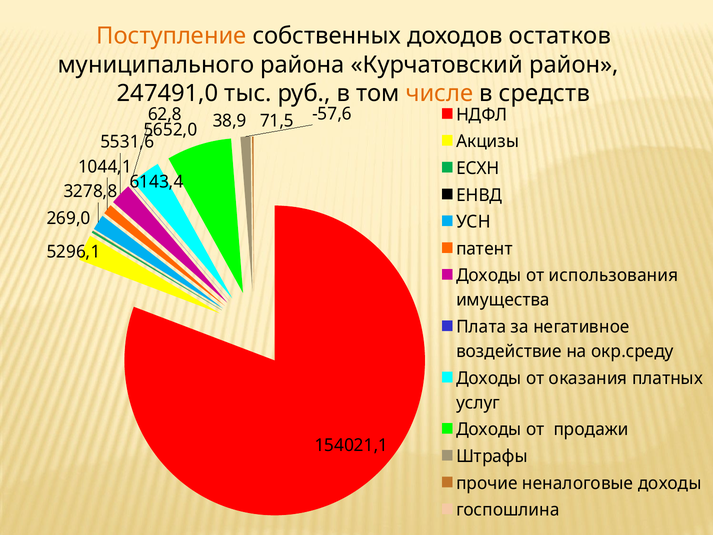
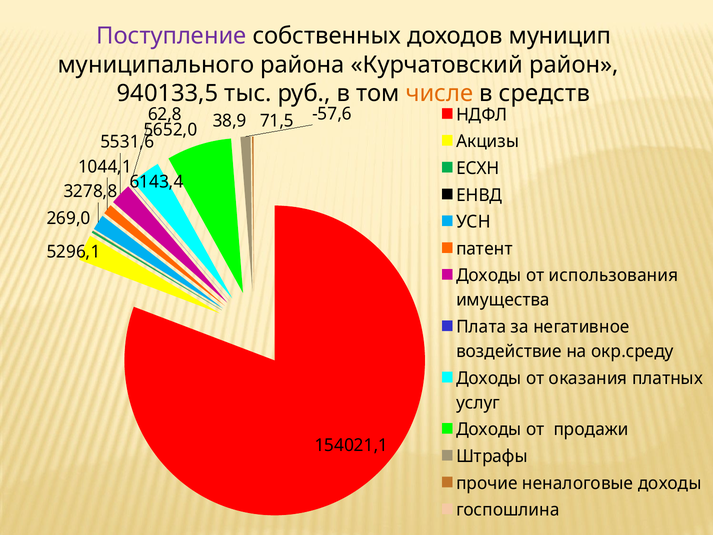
Поступление colour: orange -> purple
остатков: остатков -> муницип
247491,0: 247491,0 -> 940133,5
